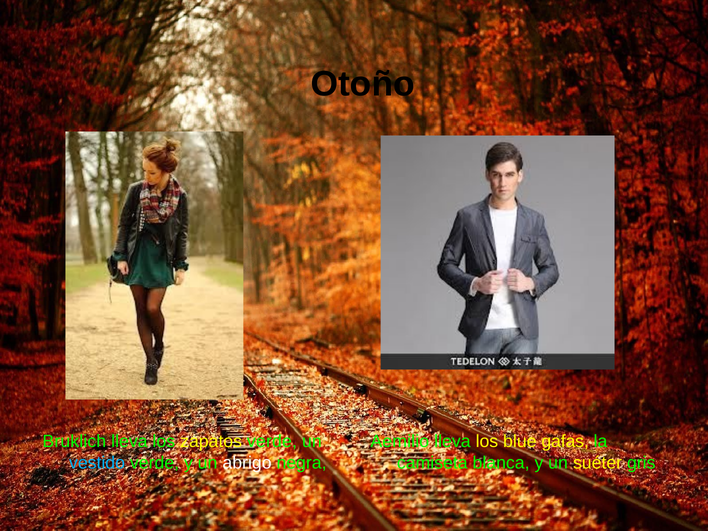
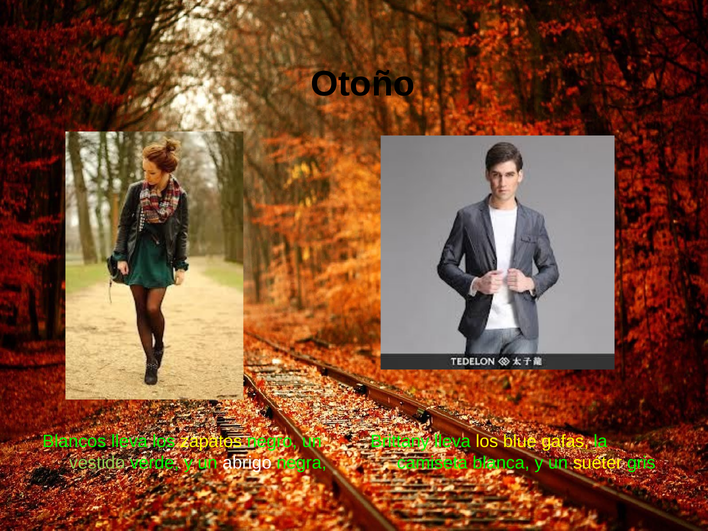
Bruklich: Bruklich -> Blancos
zapatos verde: verde -> negro
Aemilio: Aemilio -> Brittany
vestido colour: light blue -> light green
